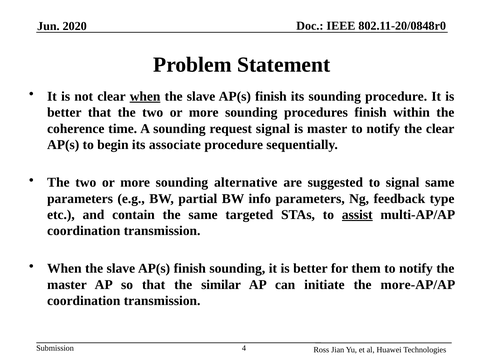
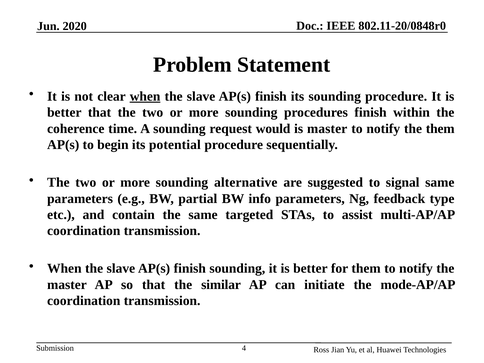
request signal: signal -> would
the clear: clear -> them
associate: associate -> potential
assist underline: present -> none
more-AP/AP: more-AP/AP -> mode-AP/AP
